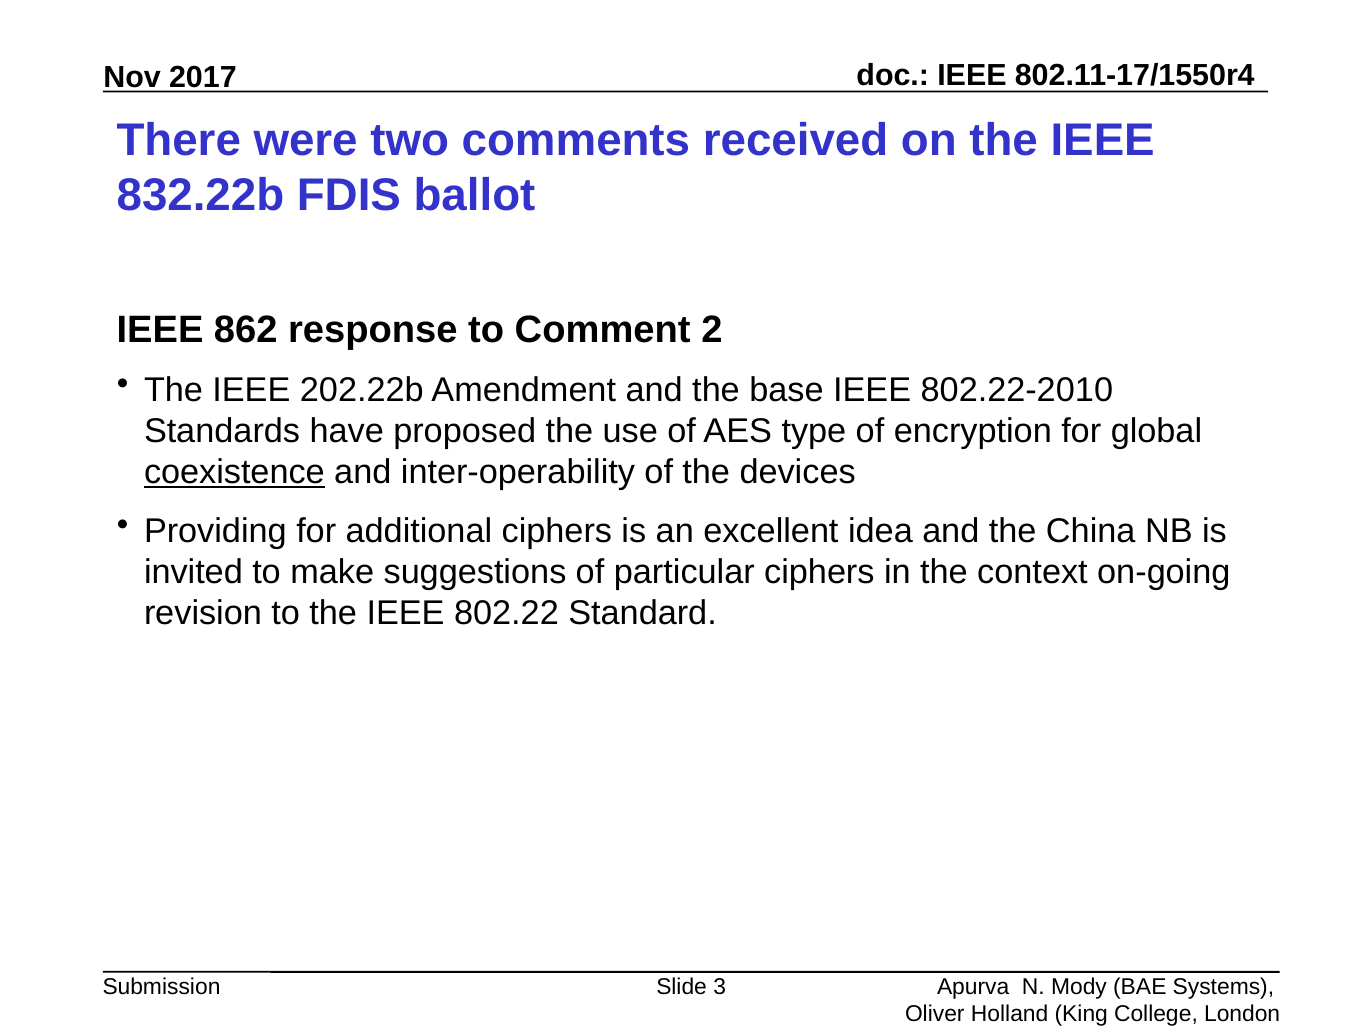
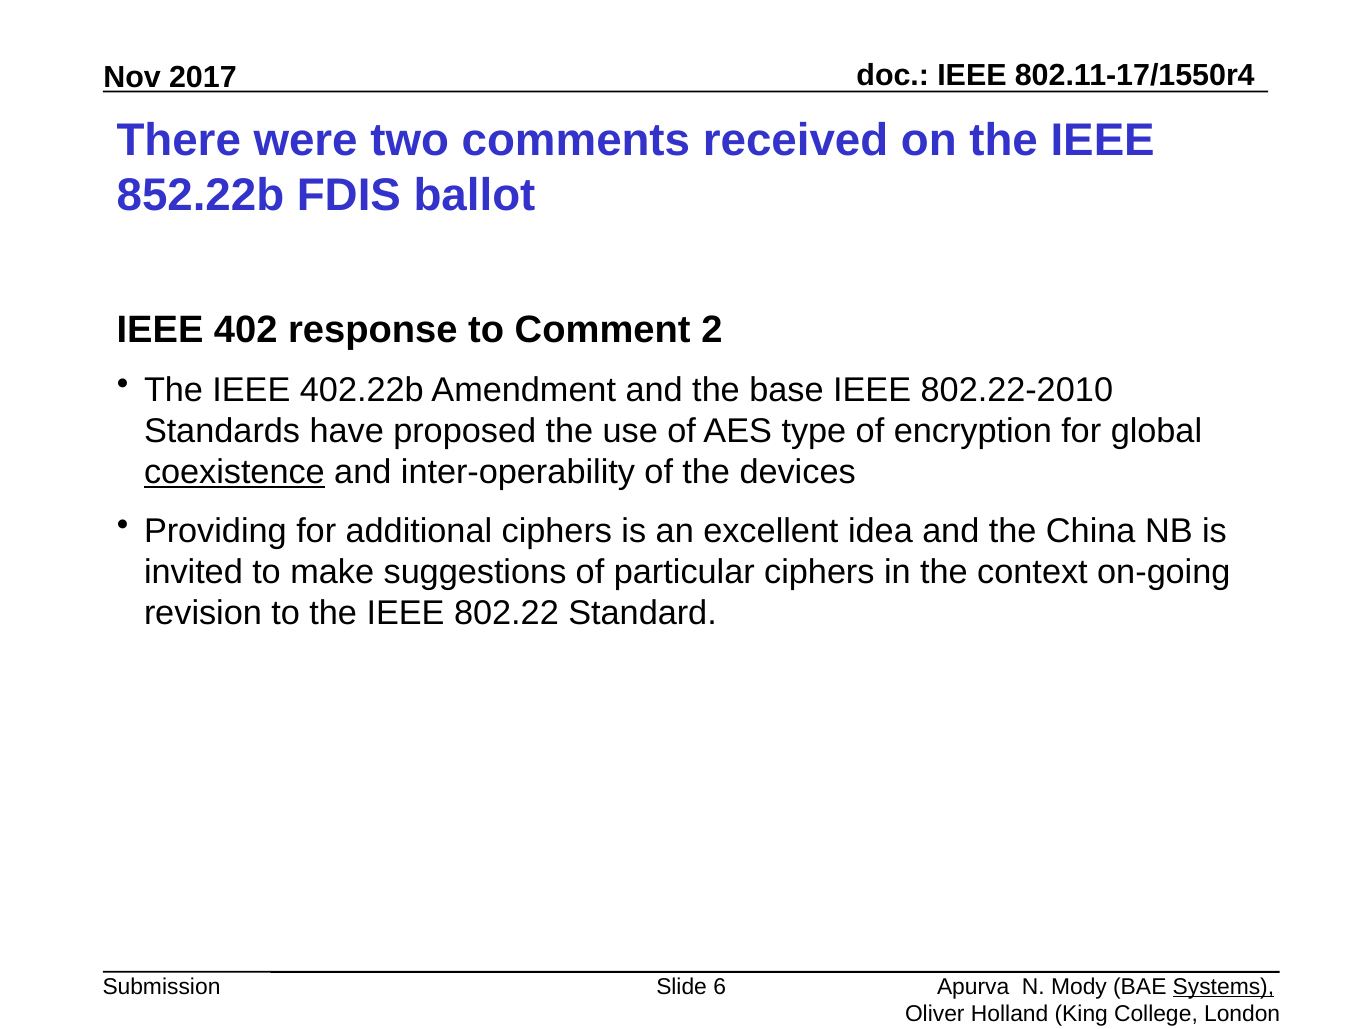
832.22b: 832.22b -> 852.22b
862: 862 -> 402
202.22b: 202.22b -> 402.22b
3: 3 -> 6
Systems underline: none -> present
